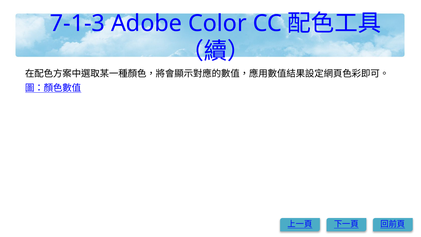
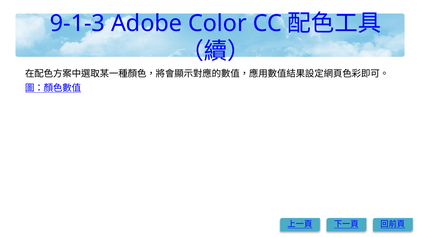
7-1-3: 7-1-3 -> 9-1-3
